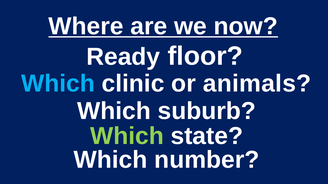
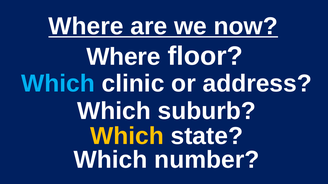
Ready at (123, 57): Ready -> Where
animals: animals -> address
Which at (127, 136) colour: light green -> yellow
